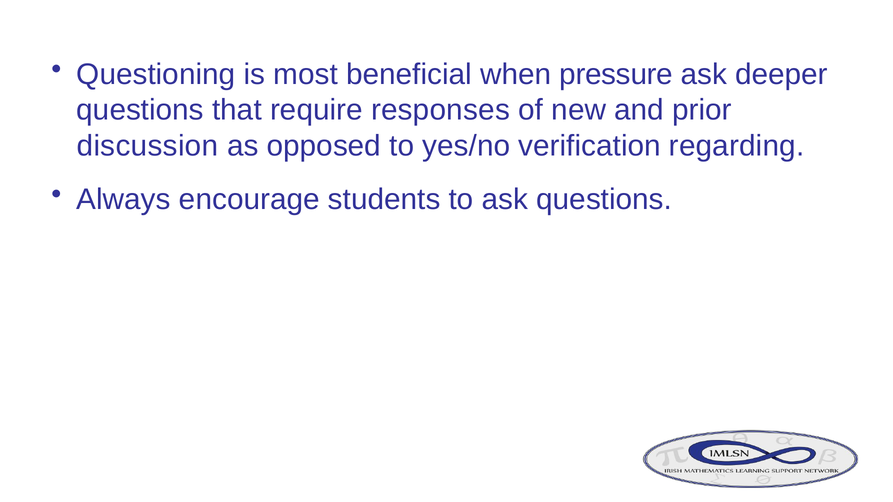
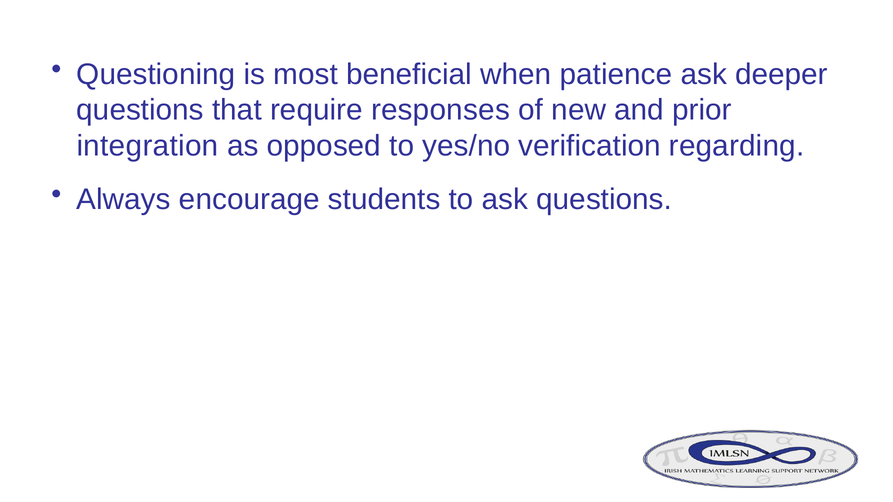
pressure: pressure -> patience
discussion: discussion -> integration
